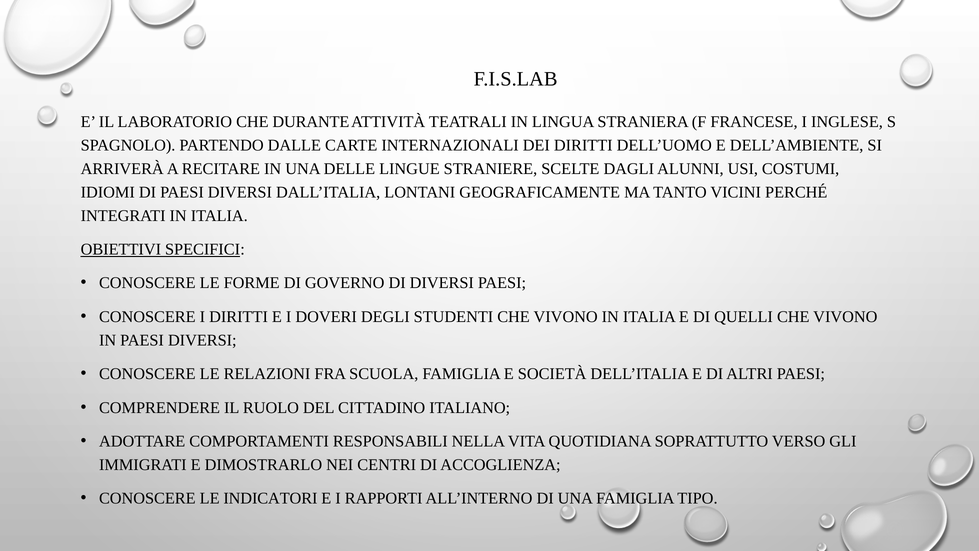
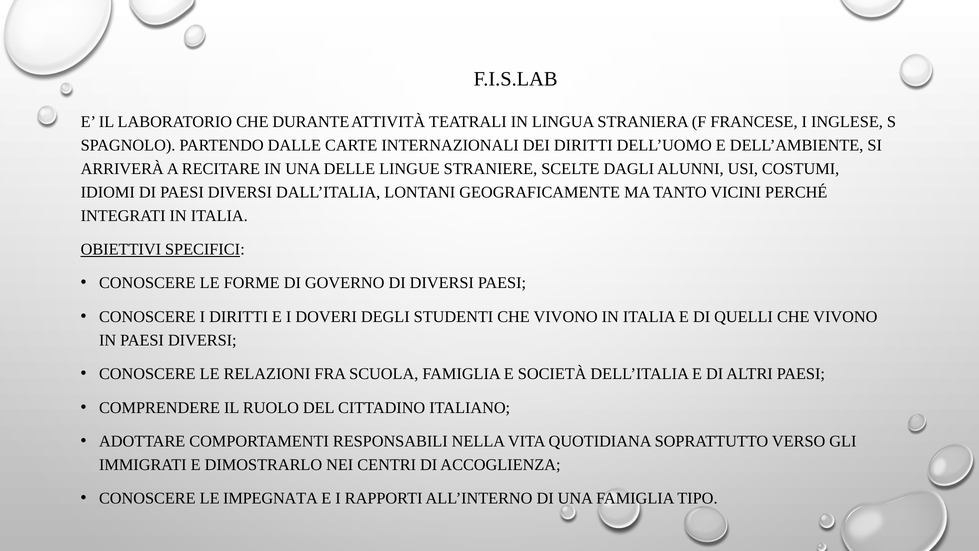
INDICATORI: INDICATORI -> IMPEGNATA
